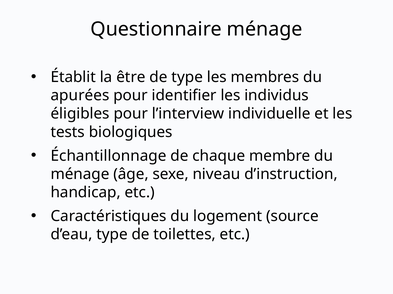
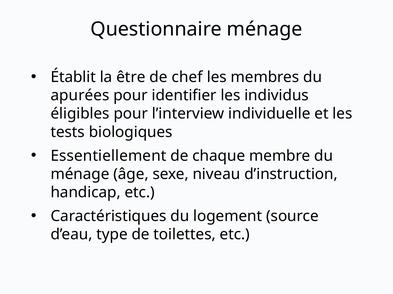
de type: type -> chef
Échantillonnage: Échantillonnage -> Essentiellement
